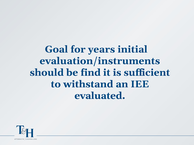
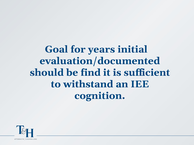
evaluation/instruments: evaluation/instruments -> evaluation/documented
evaluated: evaluated -> cognition
